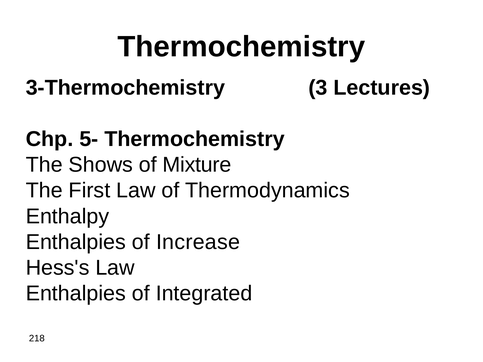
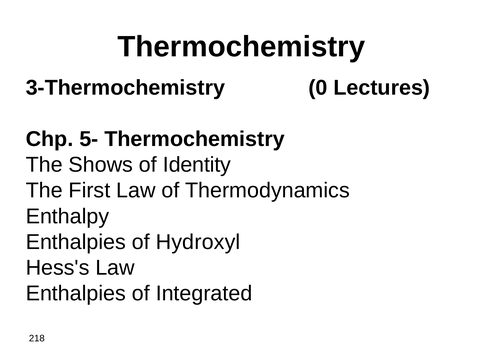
3: 3 -> 0
Mixture: Mixture -> Identity
Increase: Increase -> Hydroxyl
